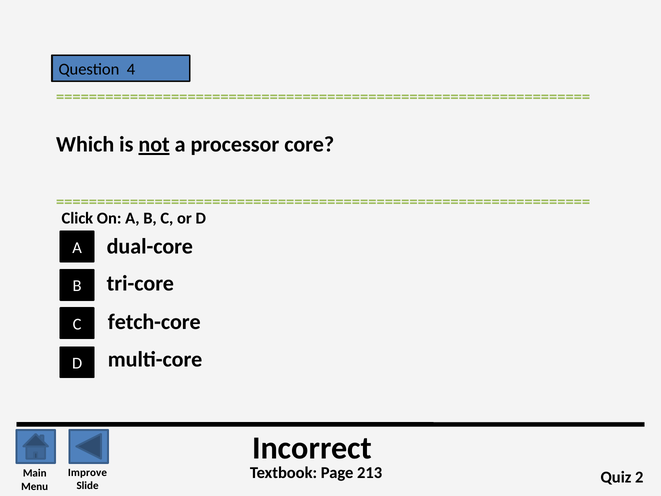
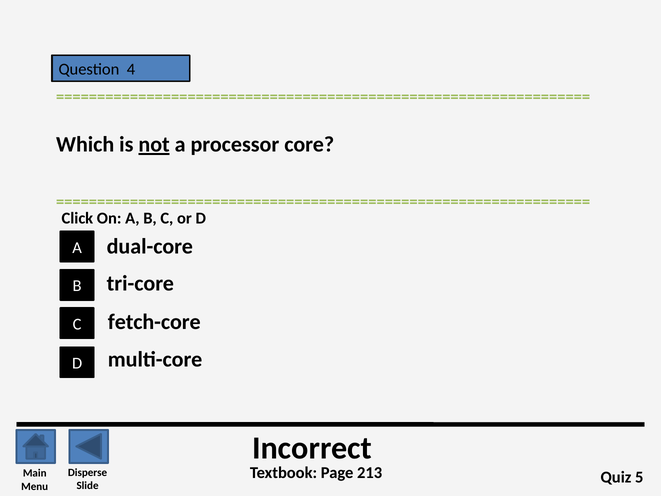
Improve: Improve -> Disperse
2: 2 -> 5
